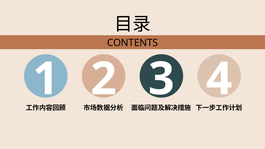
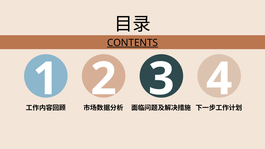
CONTENTS underline: none -> present
